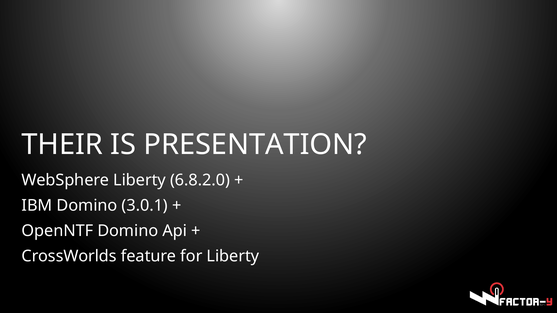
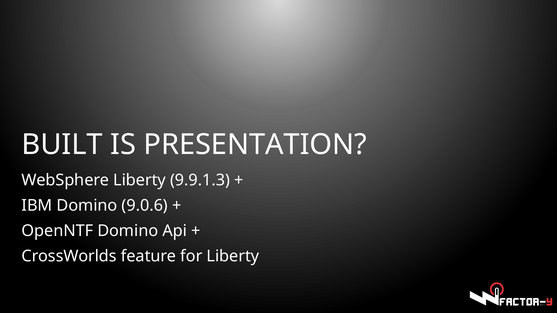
THEIR: THEIR -> BUILT
6.8.2.0: 6.8.2.0 -> 9.9.1.3
3.0.1: 3.0.1 -> 9.0.6
